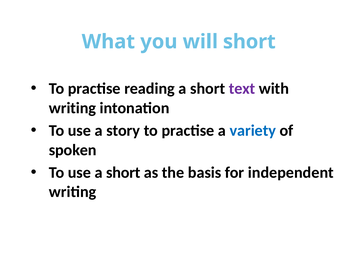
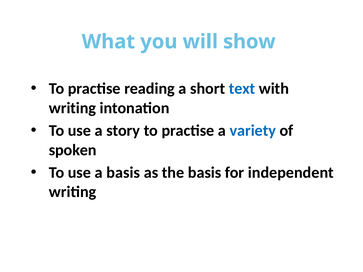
will short: short -> show
text colour: purple -> blue
use a short: short -> basis
